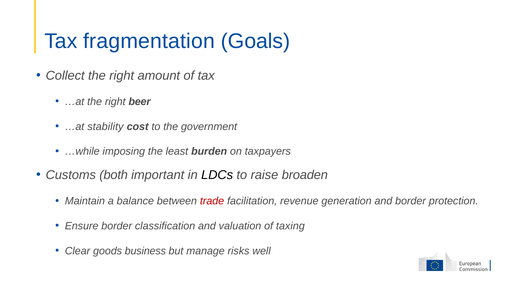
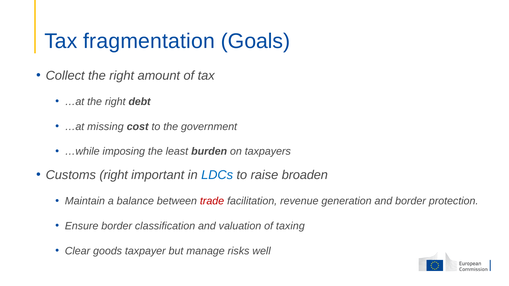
beer: beer -> debt
stability: stability -> missing
Customs both: both -> right
LDCs colour: black -> blue
business: business -> taxpayer
